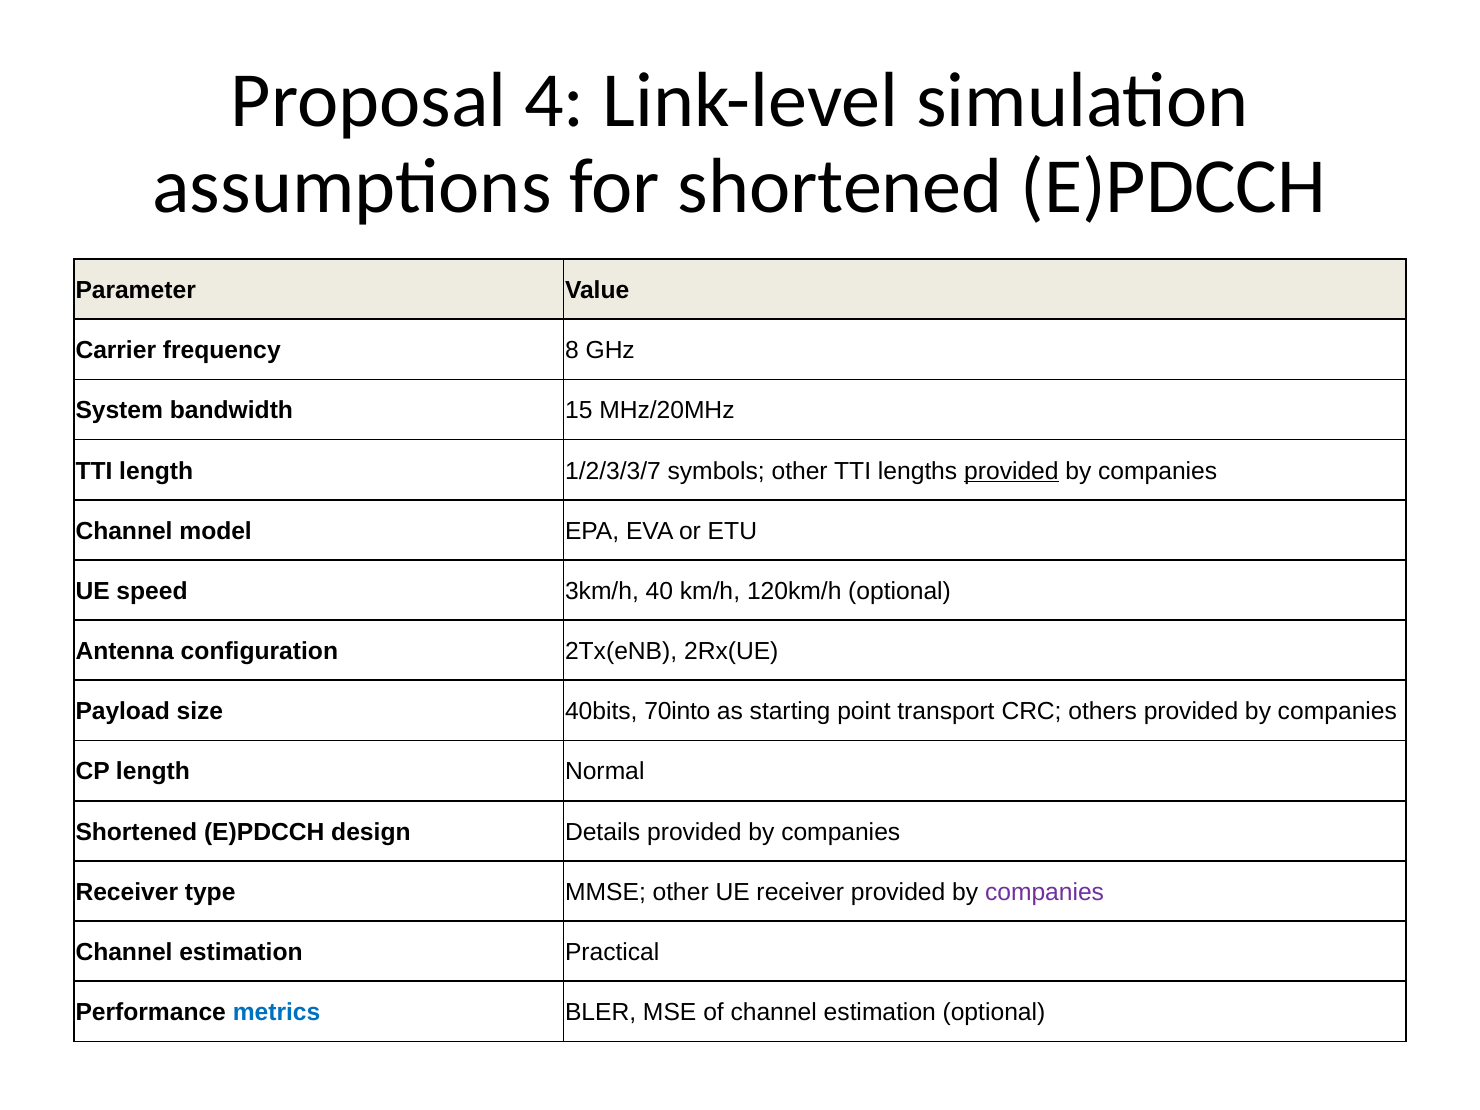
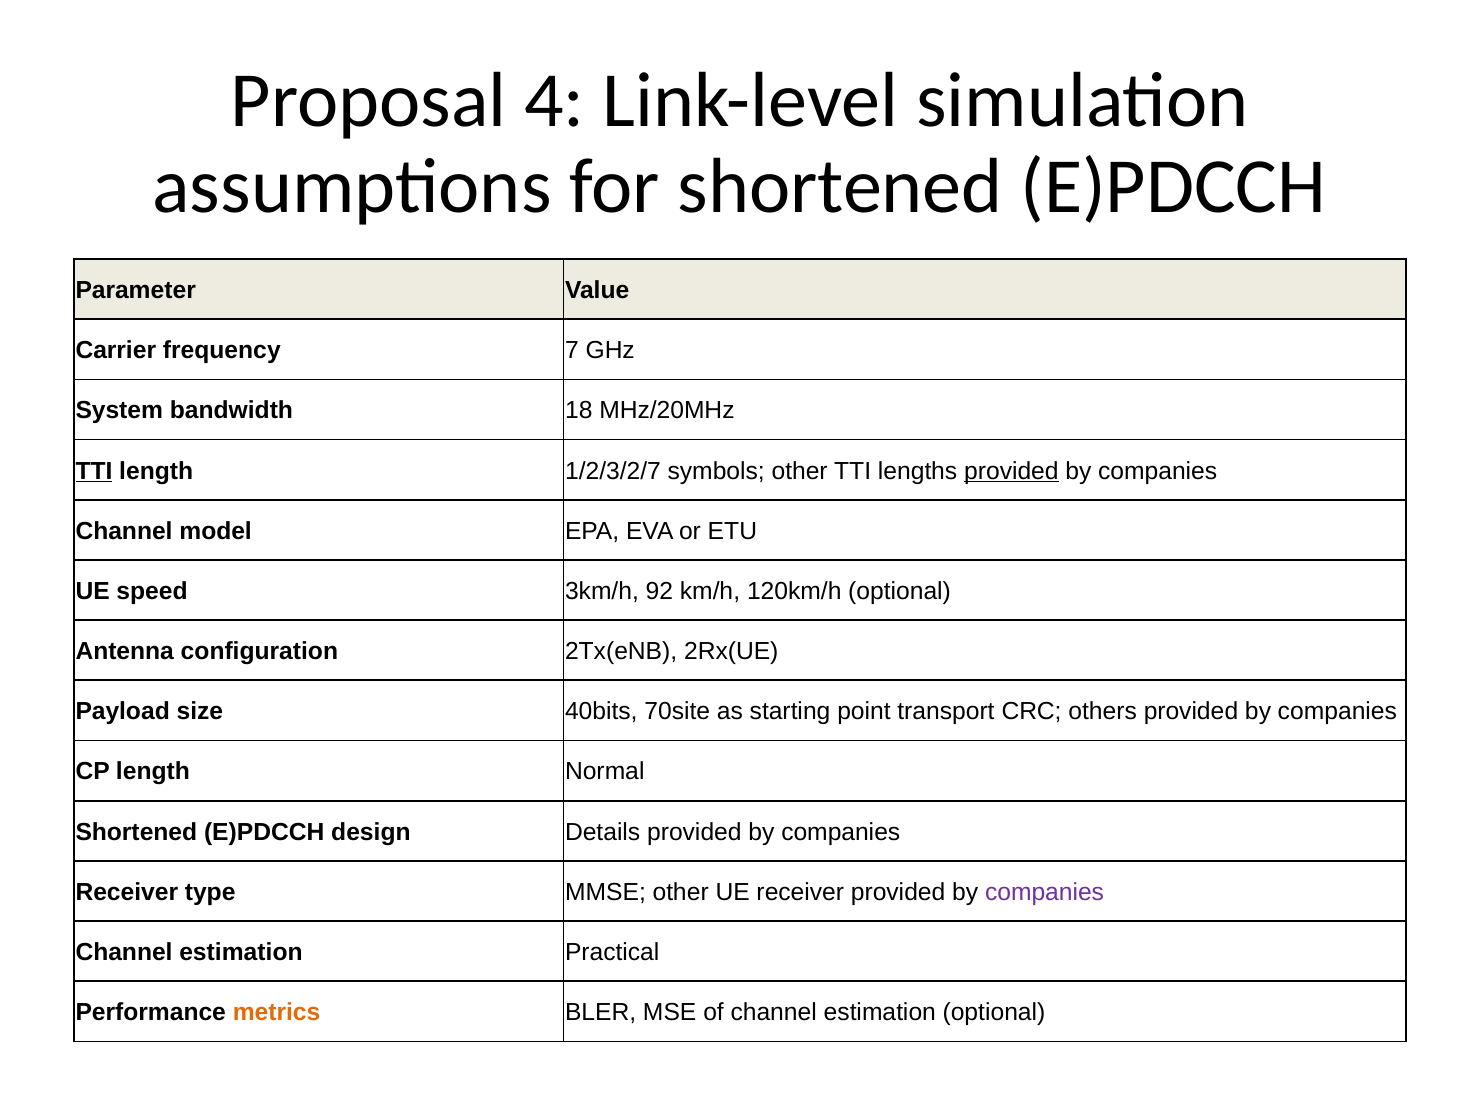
8: 8 -> 7
15: 15 -> 18
TTI at (94, 471) underline: none -> present
1/2/3/3/7: 1/2/3/3/7 -> 1/2/3/2/7
40: 40 -> 92
70into: 70into -> 70site
metrics colour: blue -> orange
